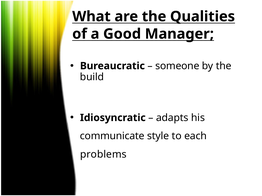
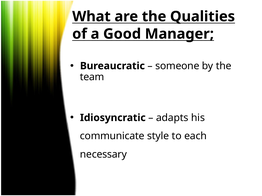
build: build -> team
problems: problems -> necessary
